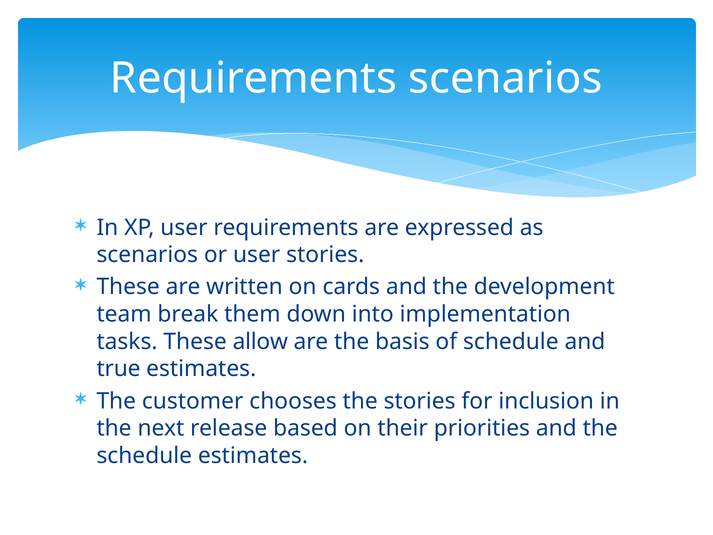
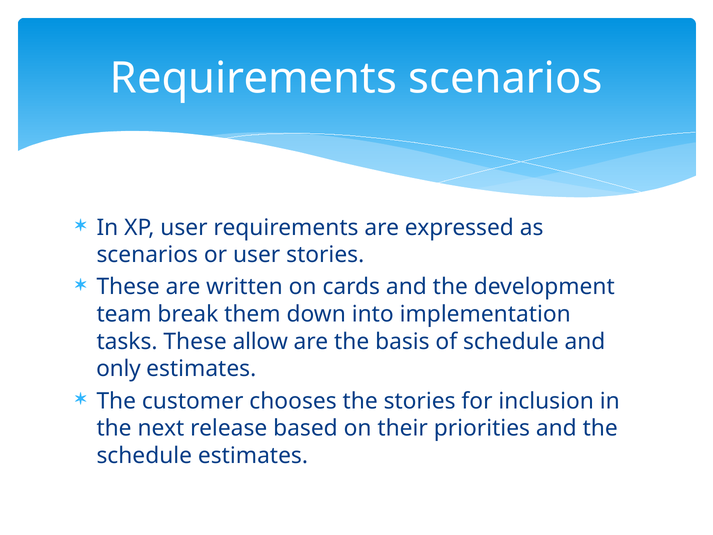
true: true -> only
